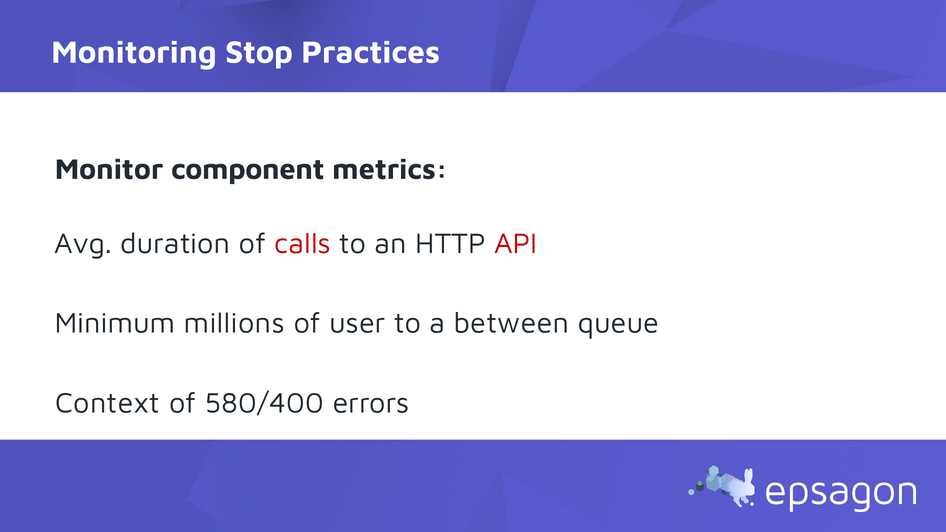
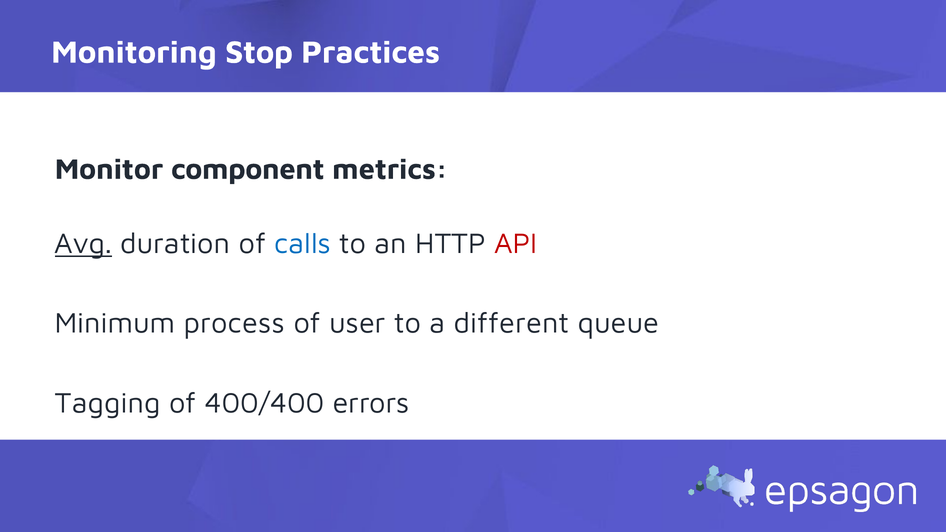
Avg underline: none -> present
calls colour: red -> blue
millions: millions -> process
between: between -> different
Context: Context -> Tagging
580/400: 580/400 -> 400/400
